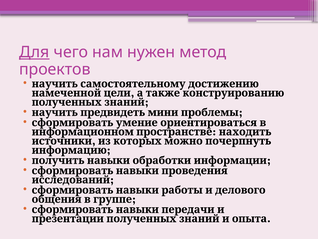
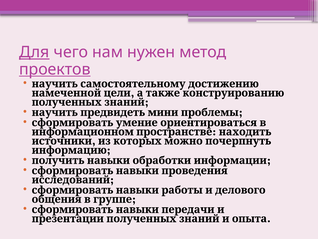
проектов underline: none -> present
